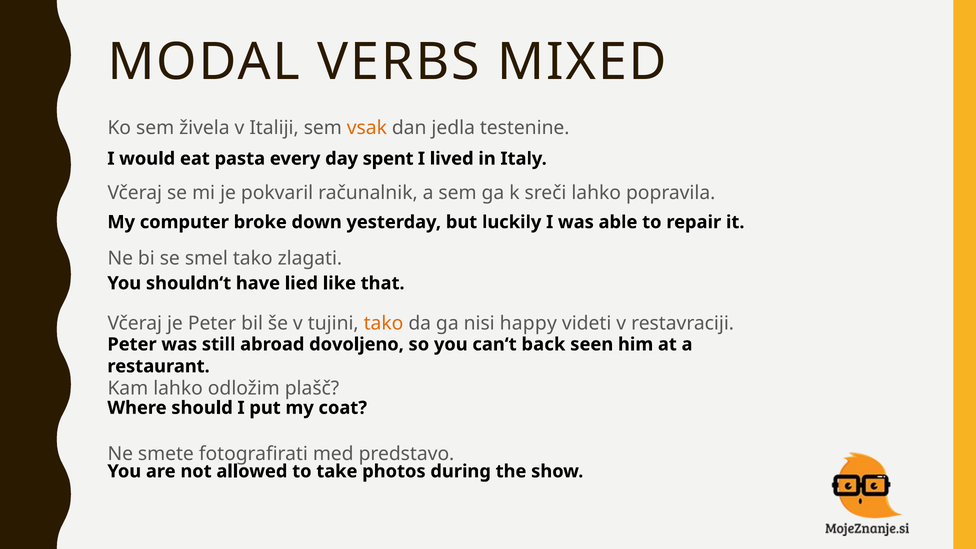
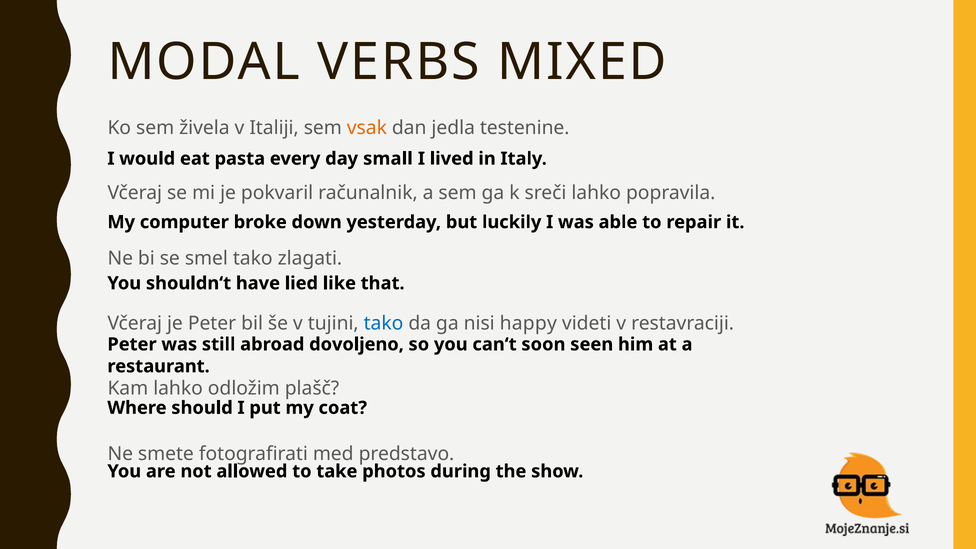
spent: spent -> small
tako at (384, 323) colour: orange -> blue
back: back -> soon
